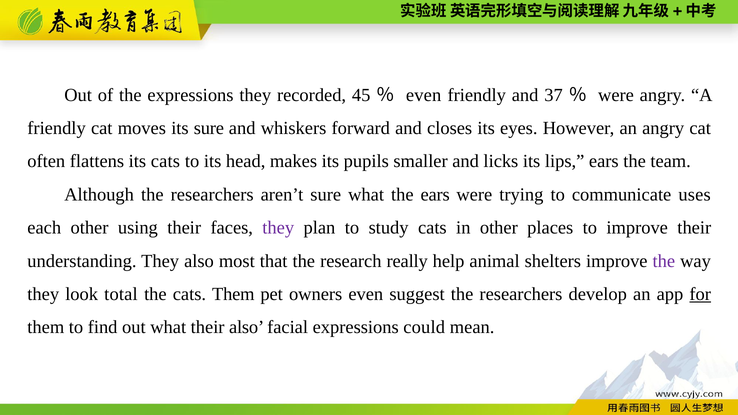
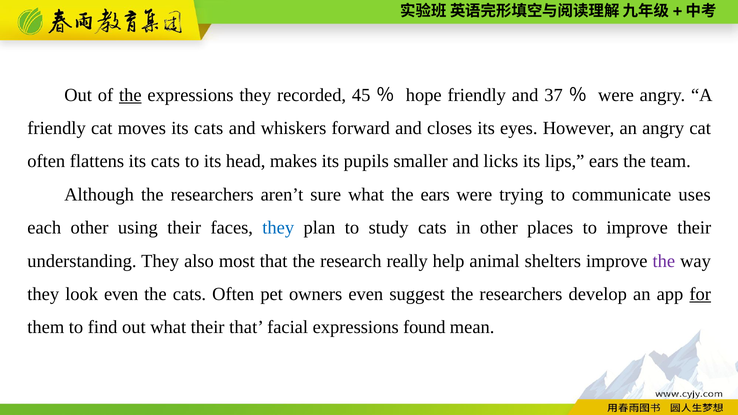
the at (130, 95) underline: none -> present
even at (424, 95): even -> hope
moves its sure: sure -> cats
they at (278, 228) colour: purple -> blue
look total: total -> even
cats Them: Them -> Often
their also: also -> that
could: could -> found
